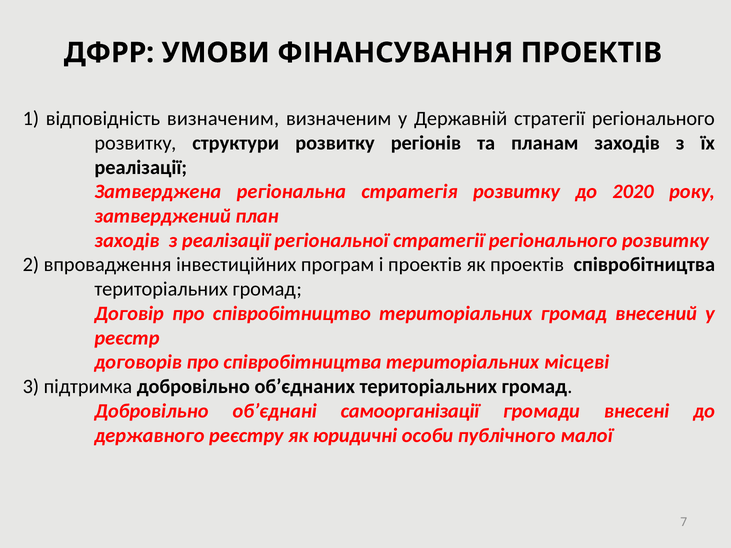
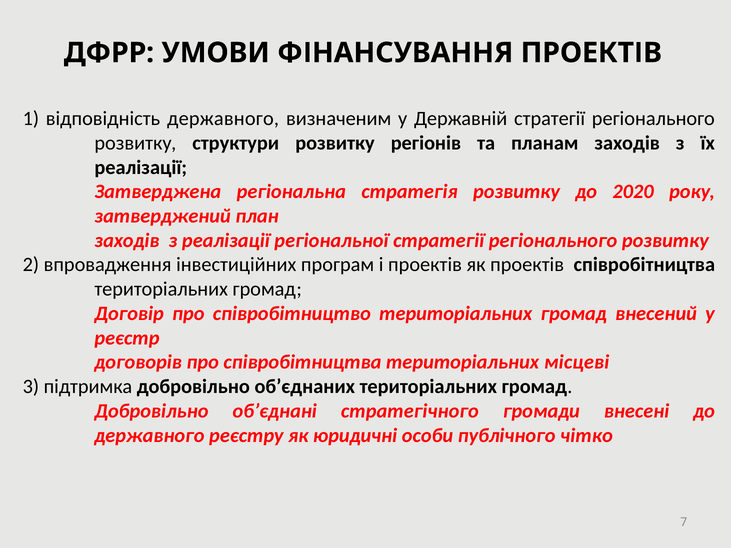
відповідність визначеним: визначеним -> державного
самоорганізації: самоорганізації -> стратегічного
малої: малої -> чітко
